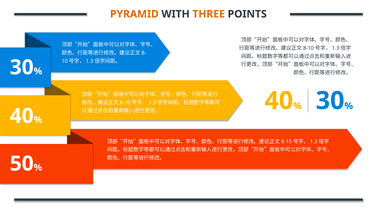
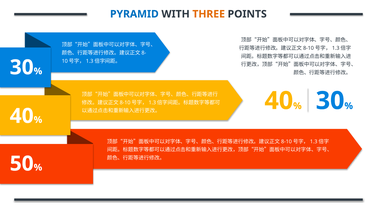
PYRAMID colour: orange -> blue
